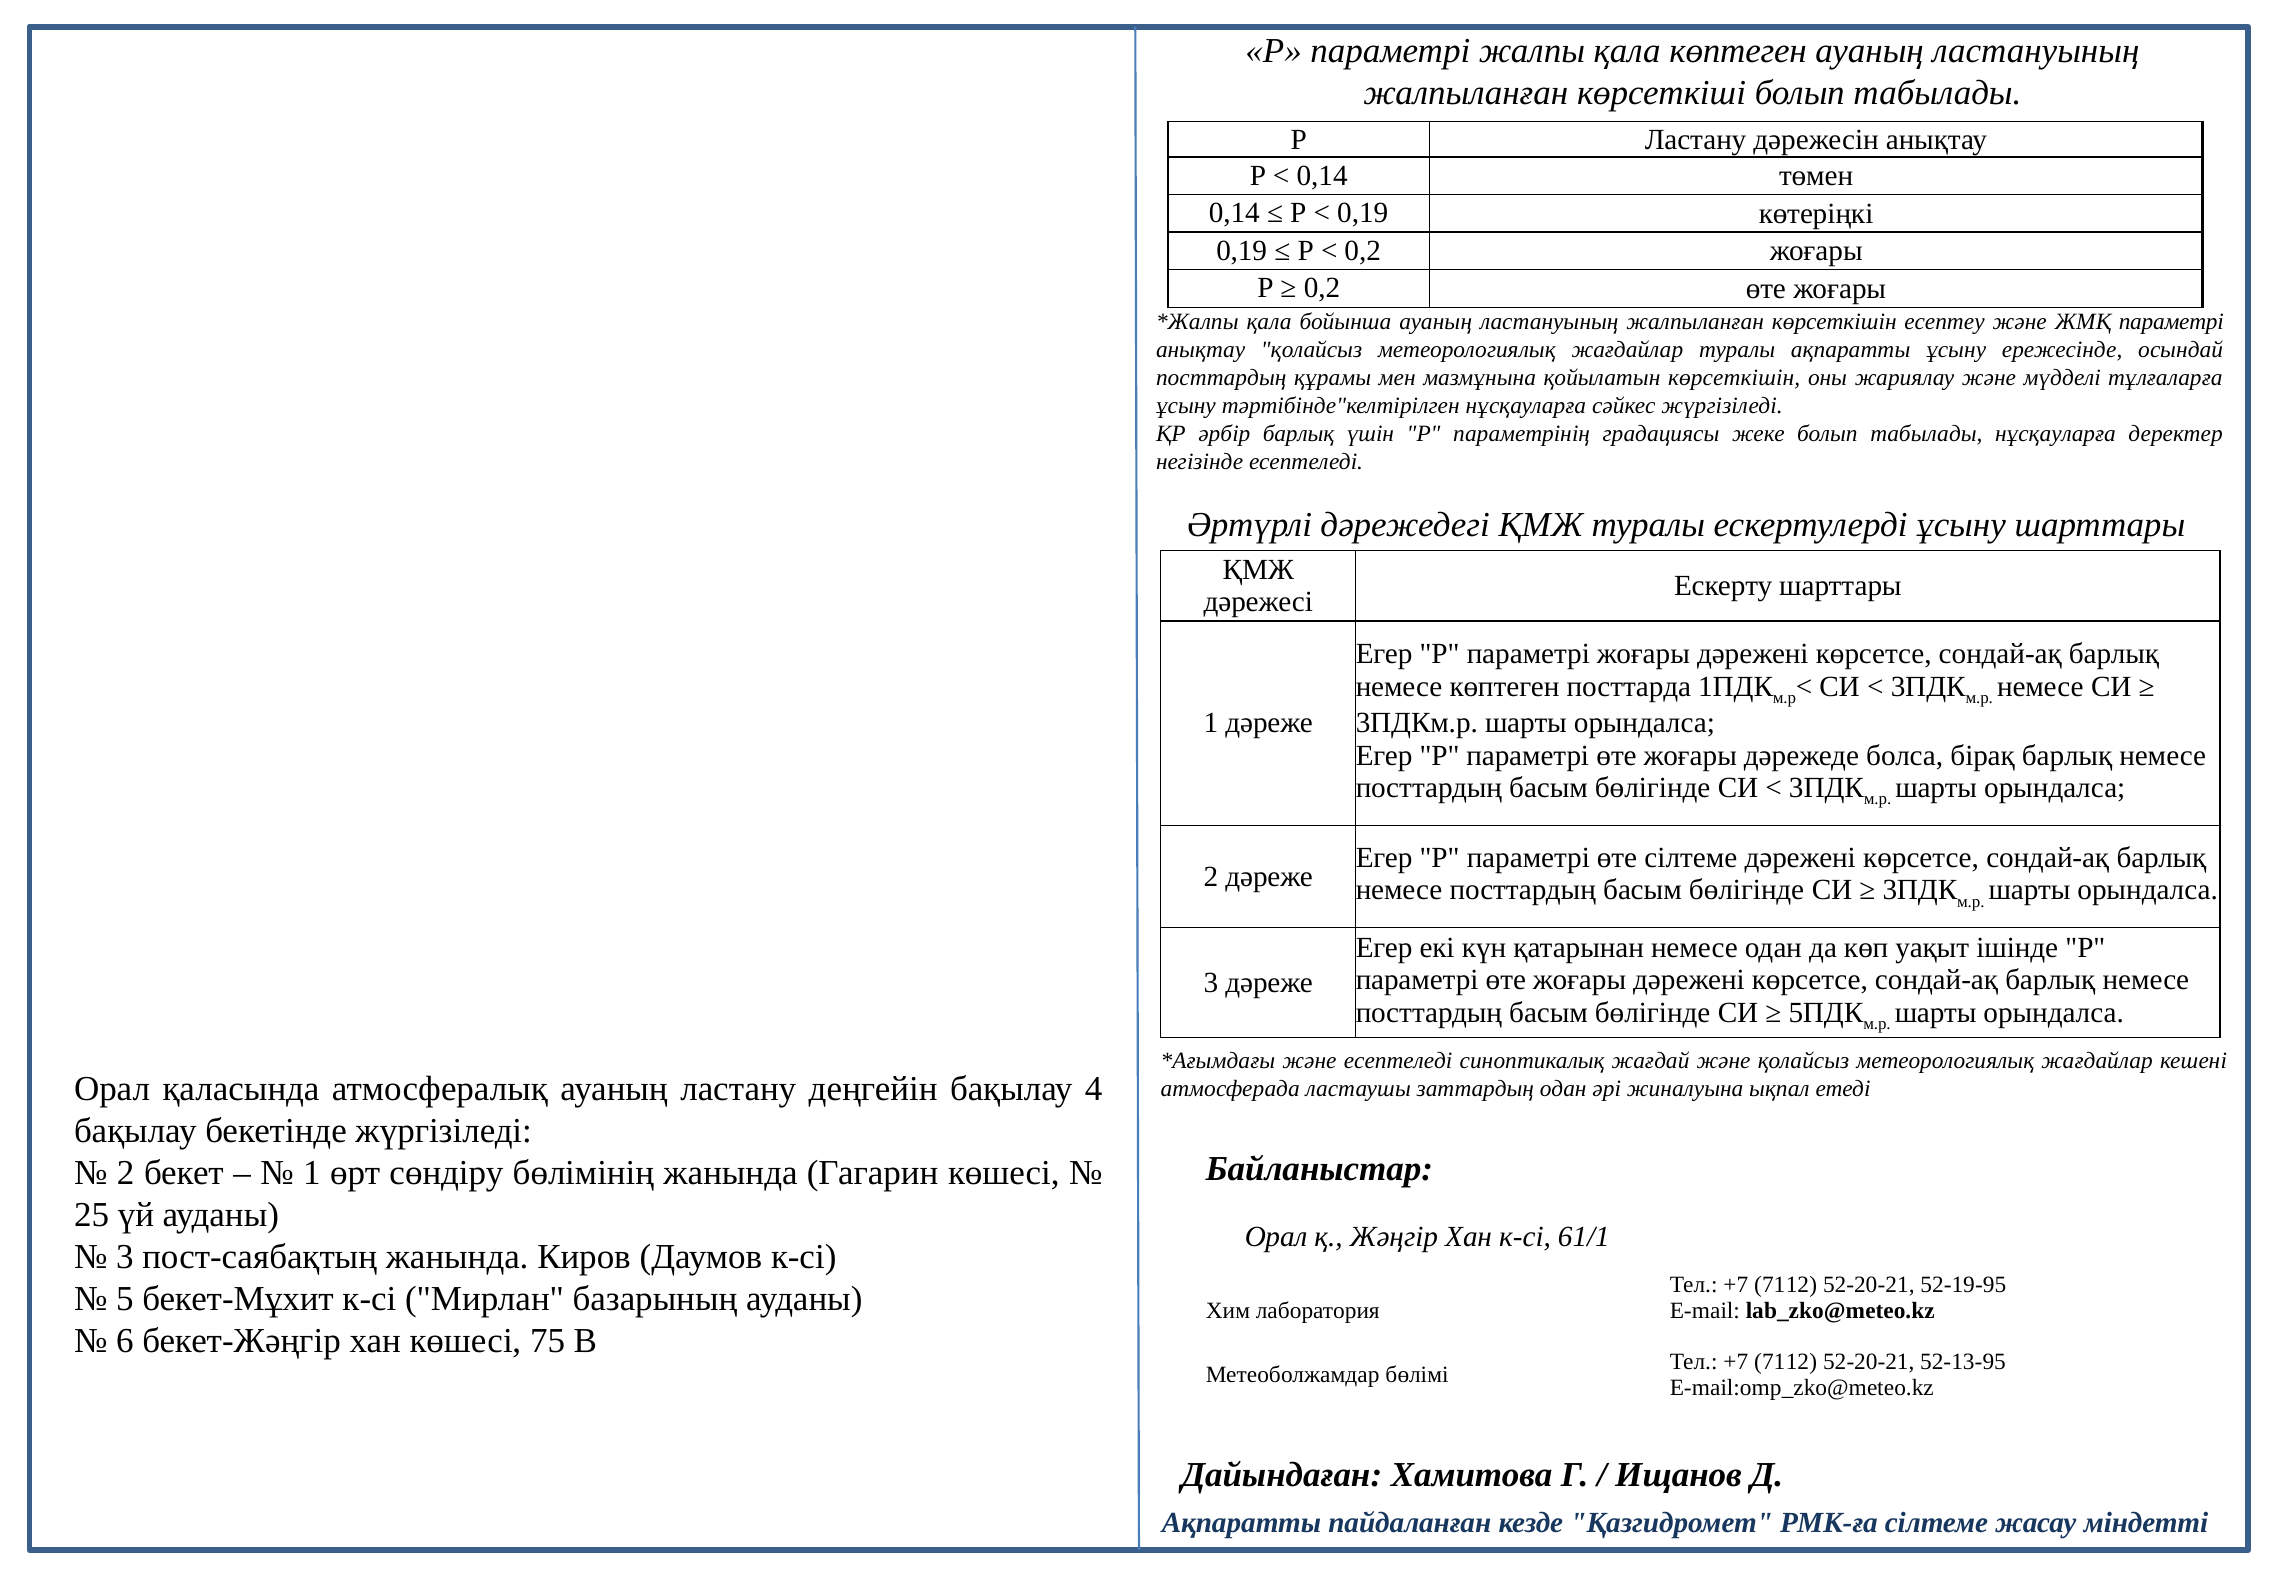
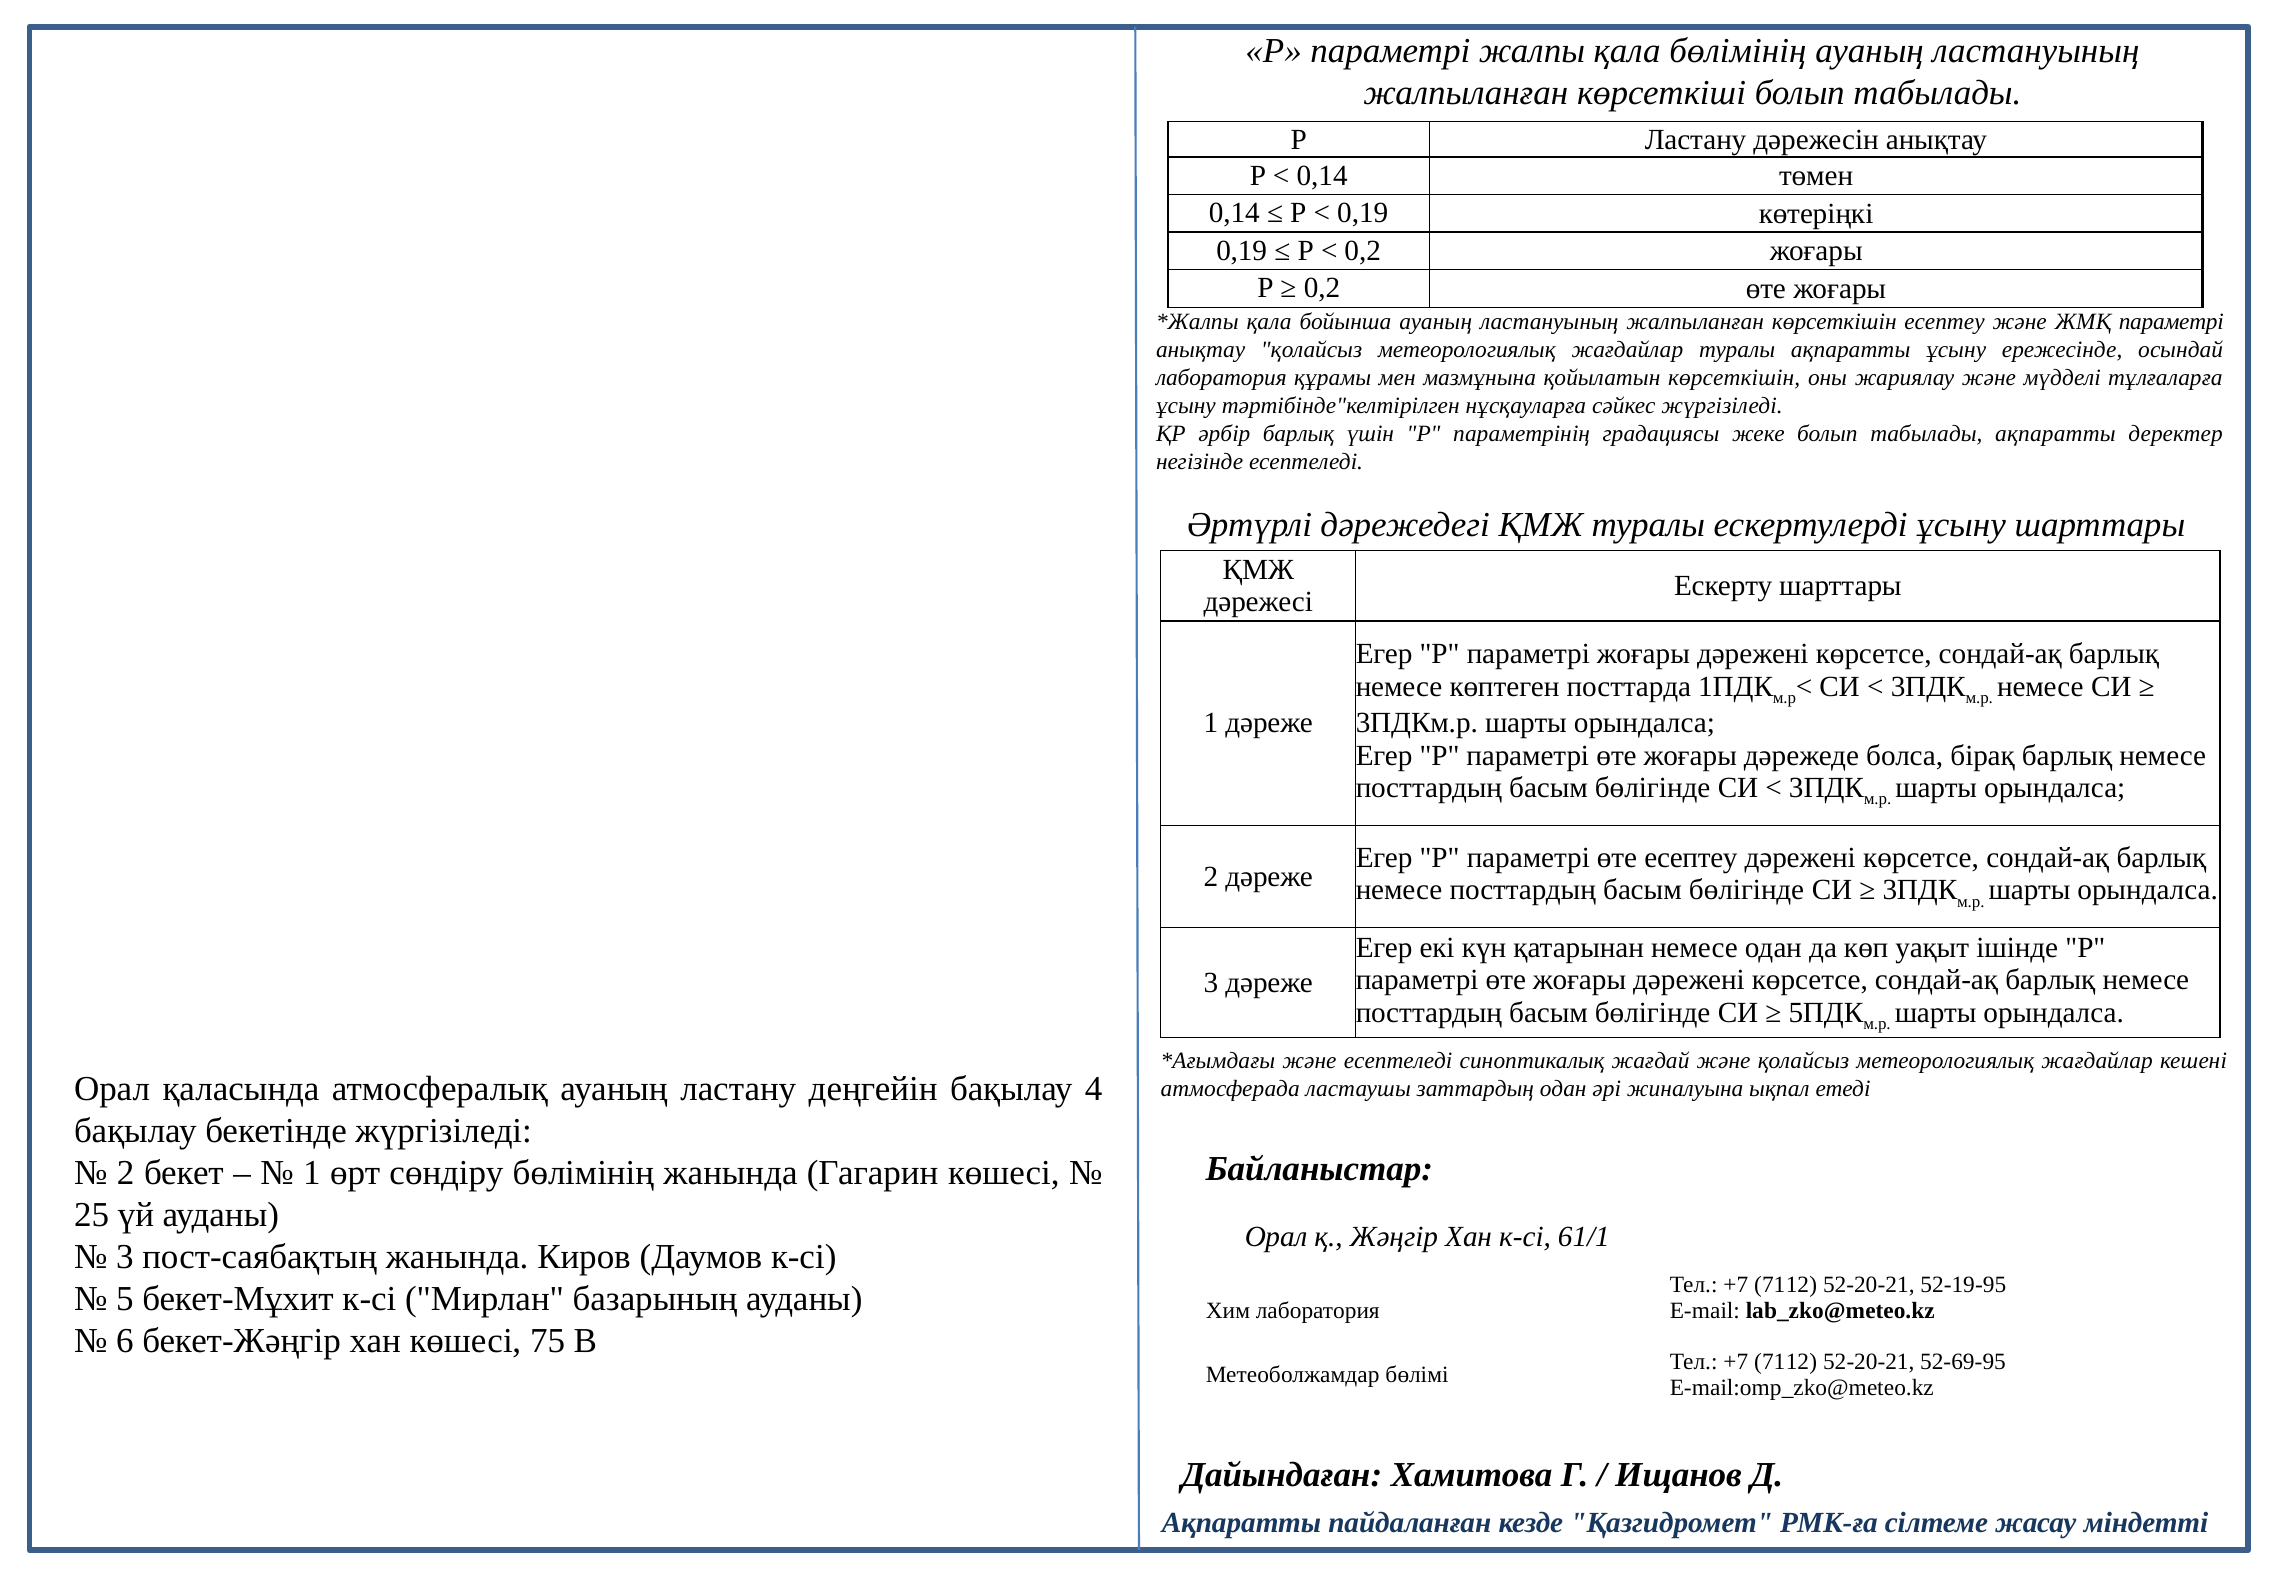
қала көптеген: көптеген -> бөлімінің
посттардың at (1221, 378): посттардың -> лаборатория
табылады нұсқауларға: нұсқауларға -> ақпаратты
өте сілтеме: сілтеме -> есептеу
52-13-95: 52-13-95 -> 52-69-95
